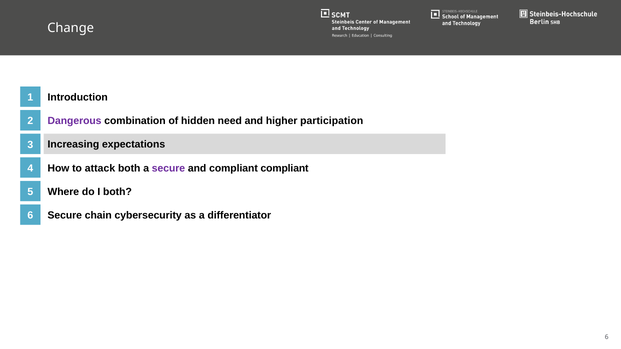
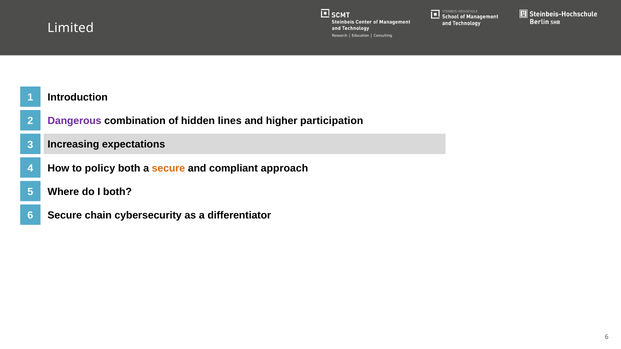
Change: Change -> Limited
need: need -> lines
attack: attack -> policy
secure at (168, 168) colour: purple -> orange
compliant compliant: compliant -> approach
